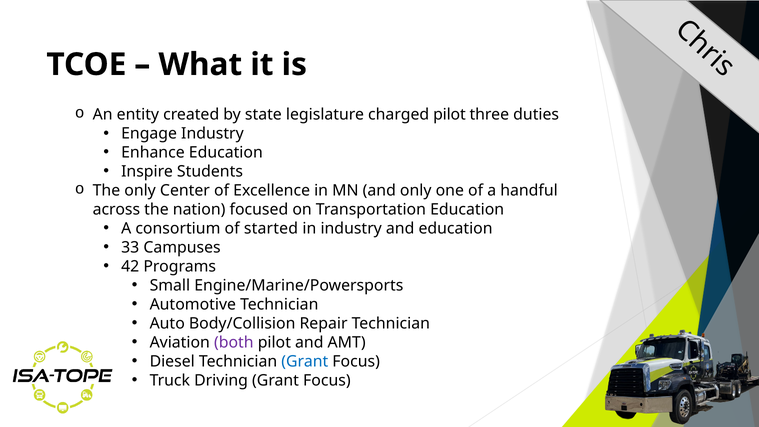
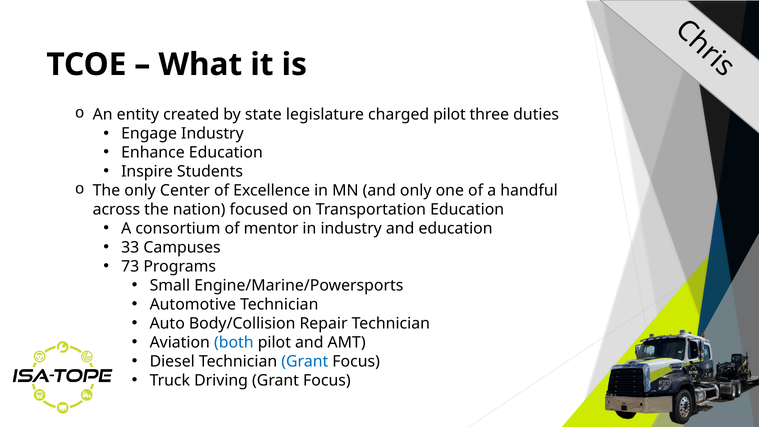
started: started -> mentor
42: 42 -> 73
both colour: purple -> blue
